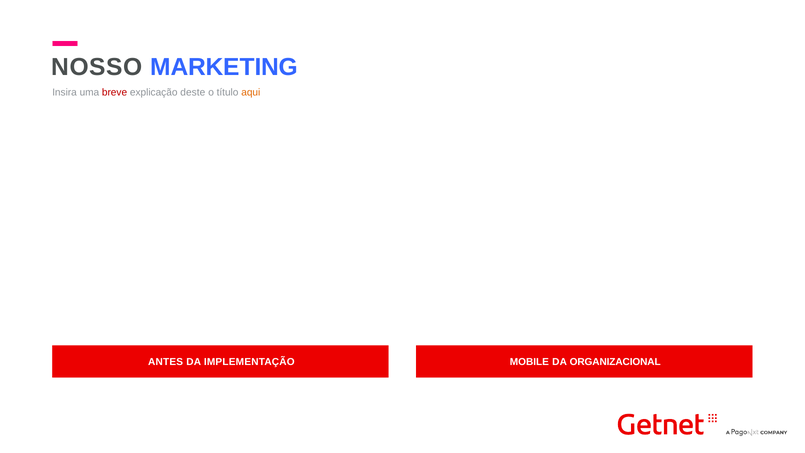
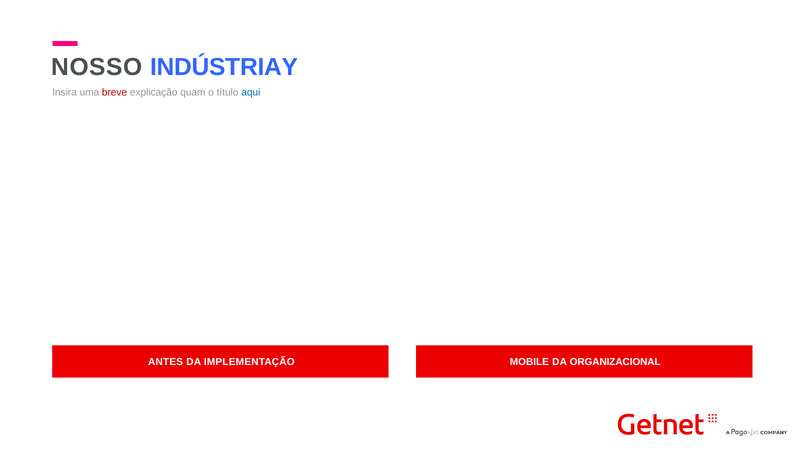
MARKETING: MARKETING -> INDÚSTRIAY
deste: deste -> quam
aqui colour: orange -> blue
